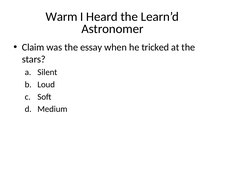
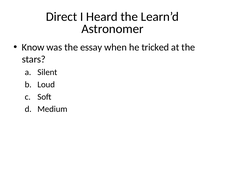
Warm: Warm -> Direct
Claim: Claim -> Know
